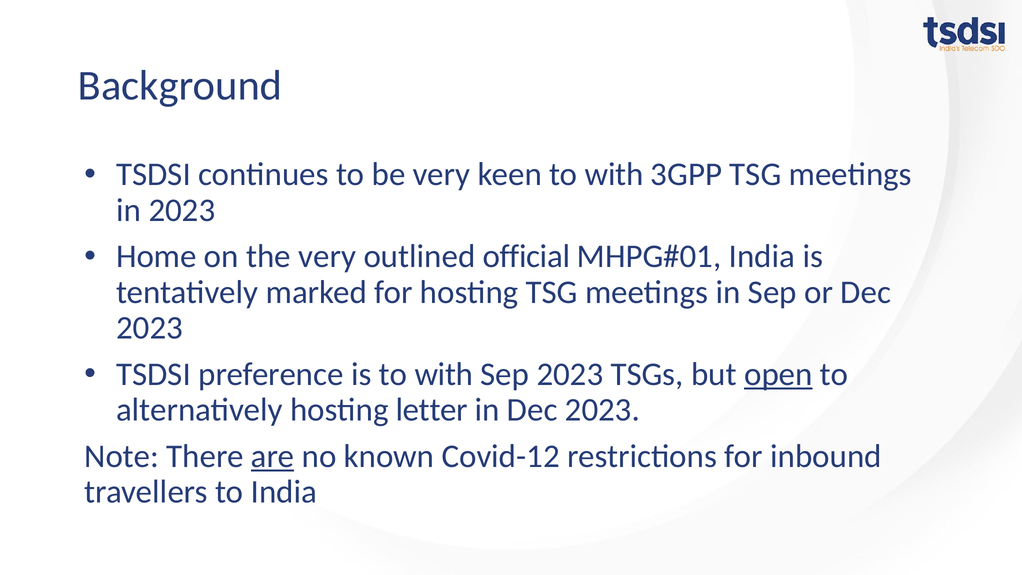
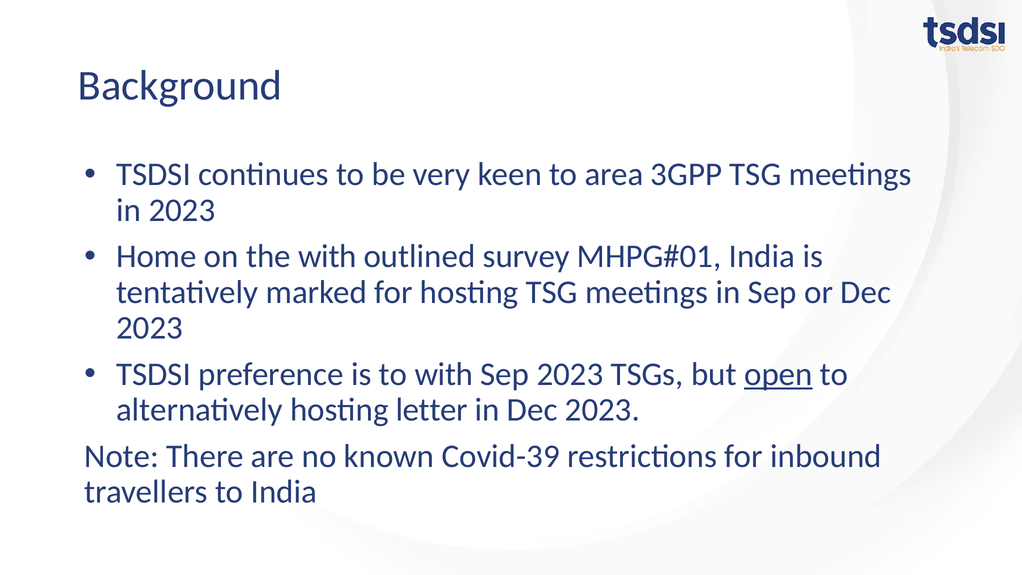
keen to with: with -> area
the very: very -> with
official: official -> survey
are underline: present -> none
Covid-12: Covid-12 -> Covid-39
